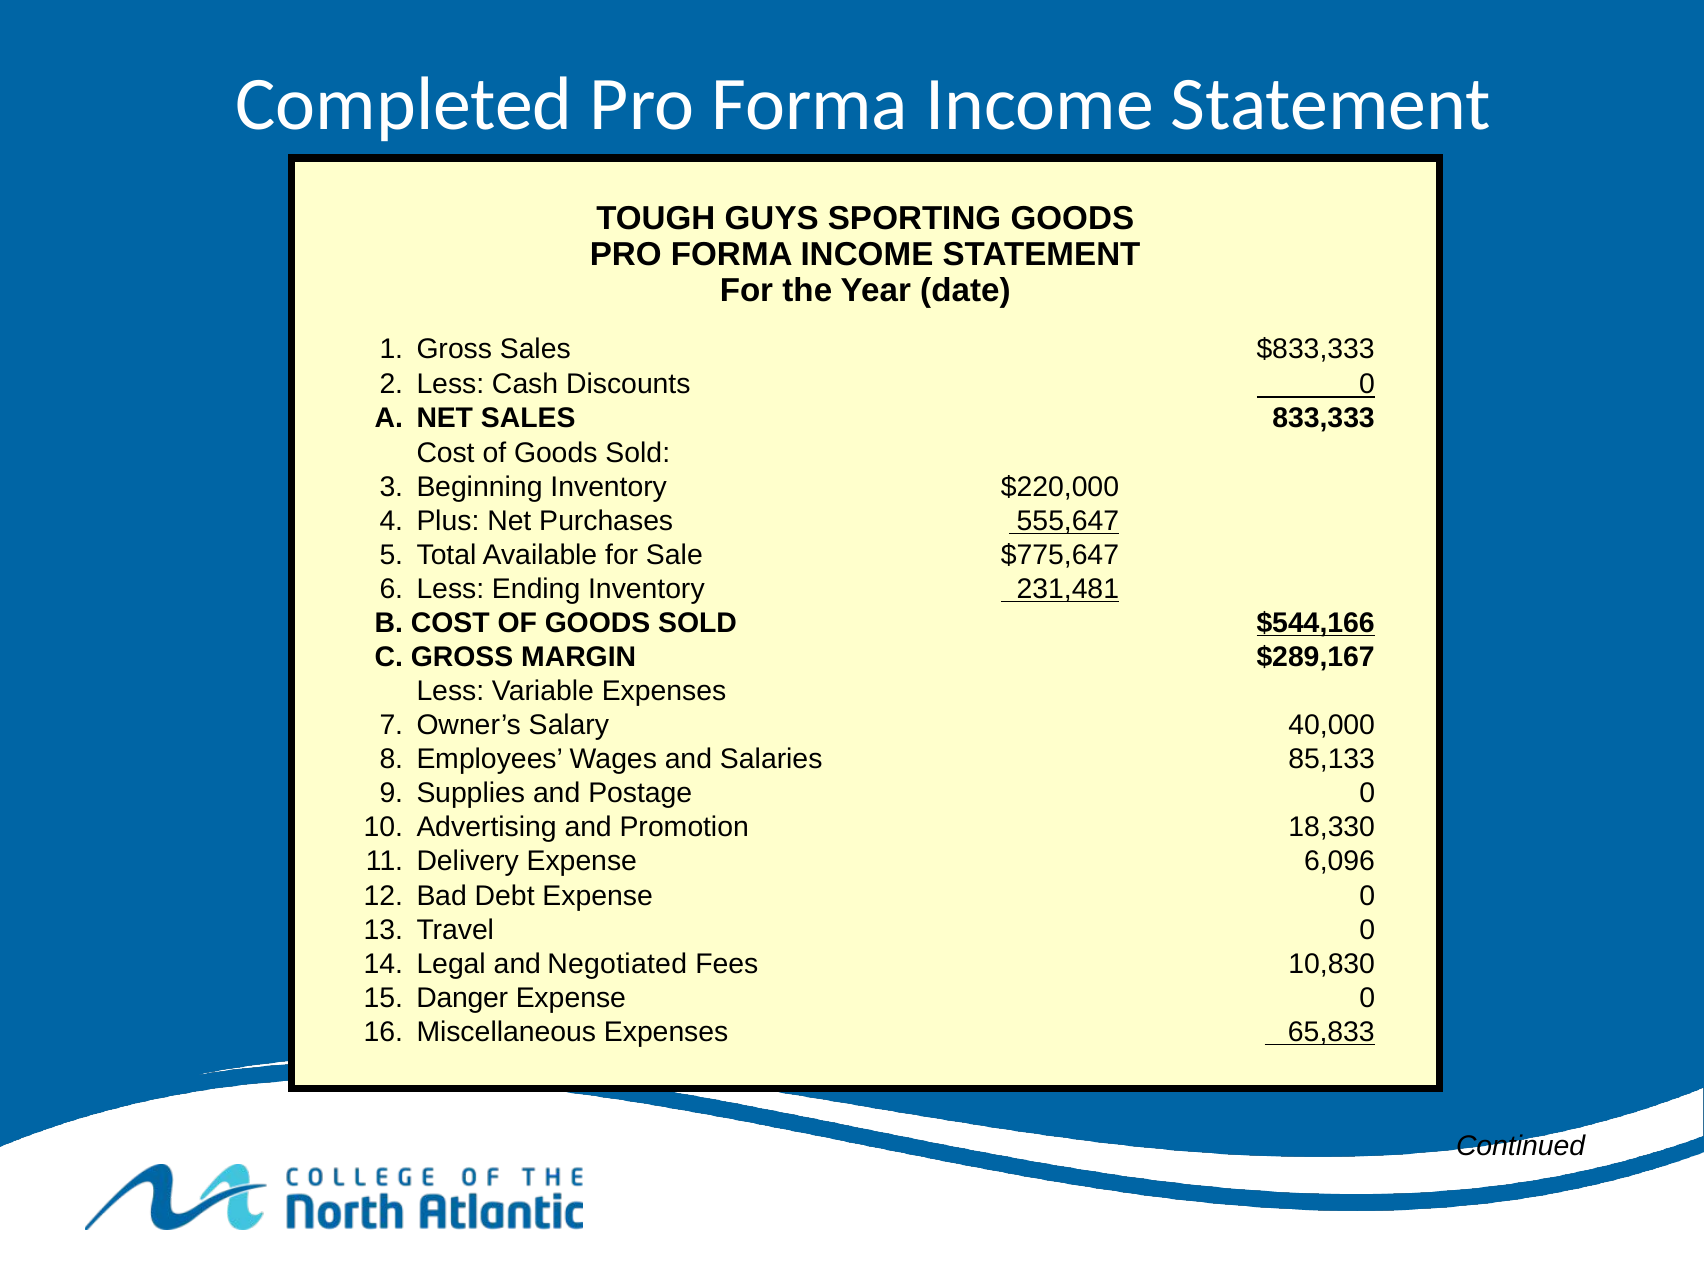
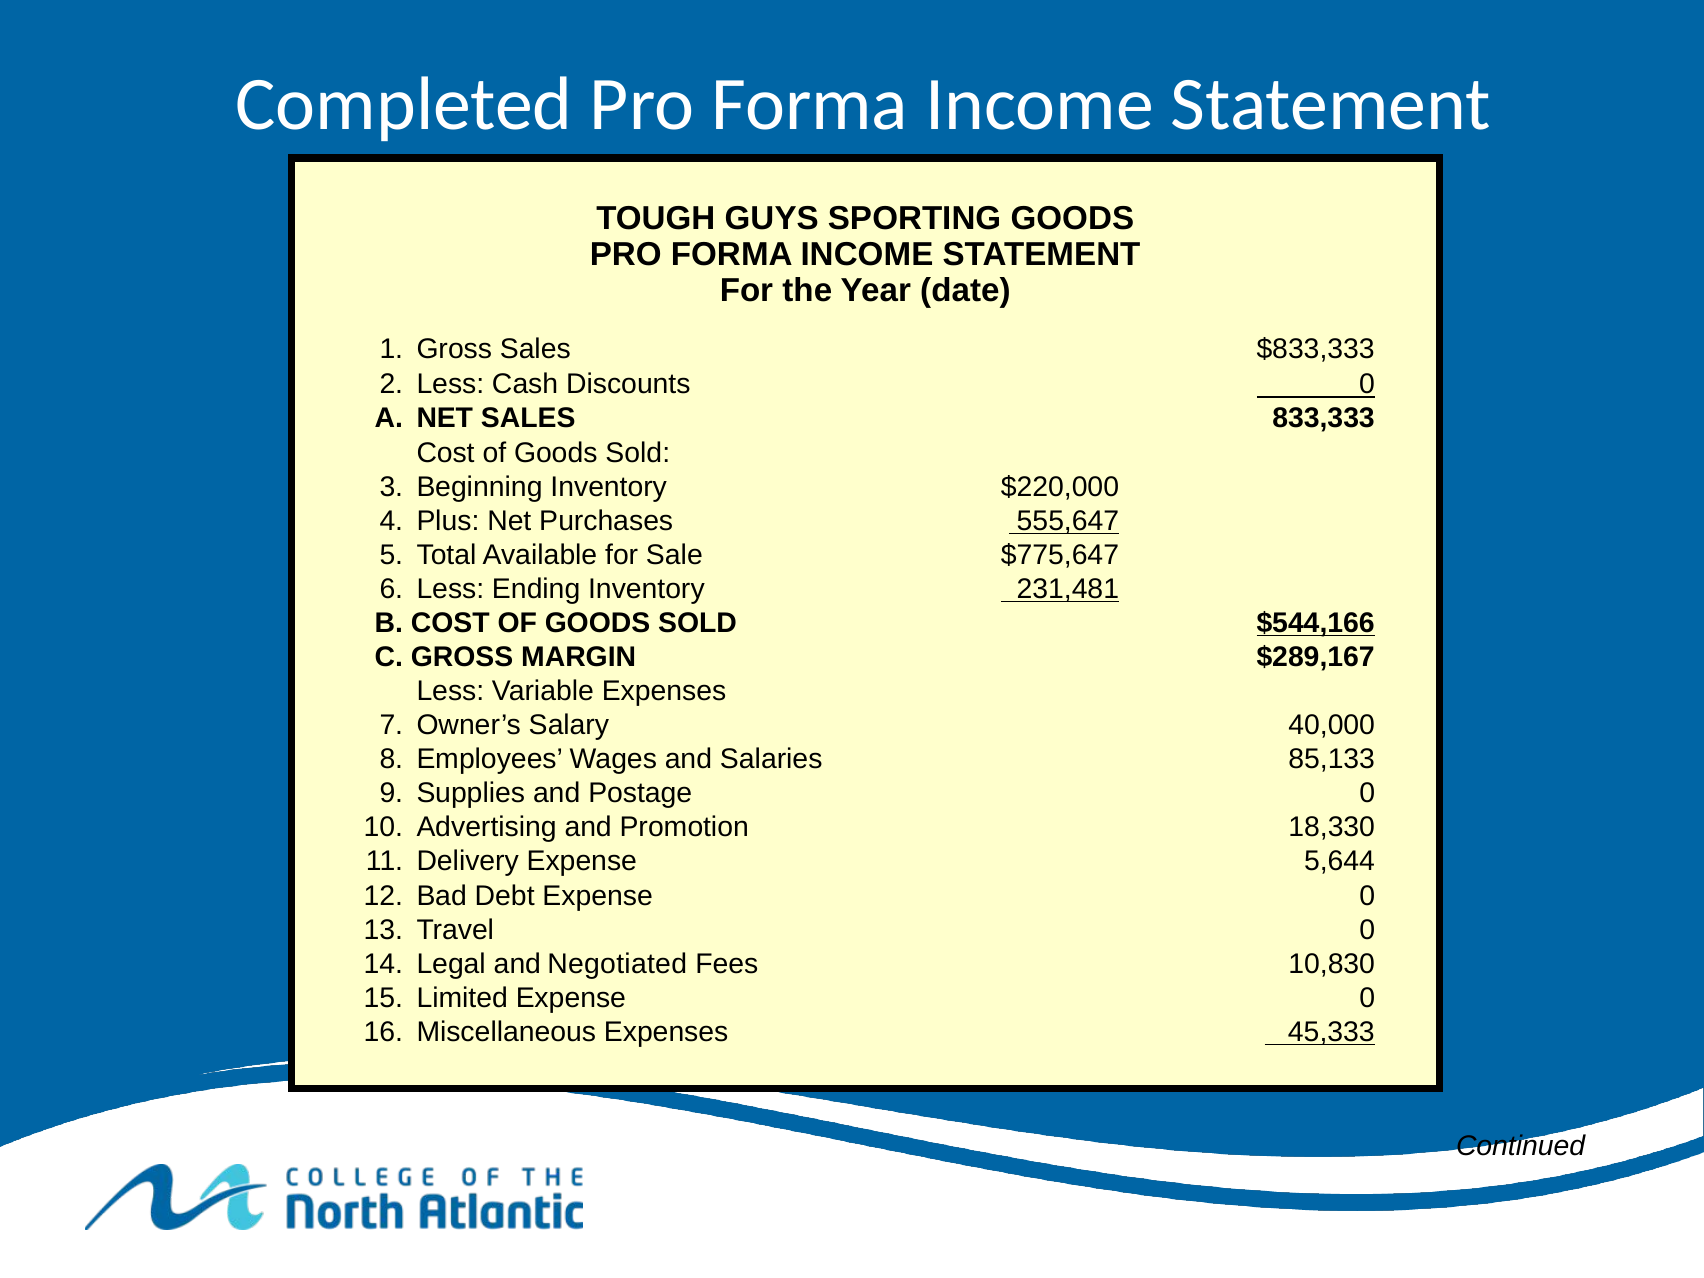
6,096: 6,096 -> 5,644
Danger: Danger -> Limited
65,833: 65,833 -> 45,333
